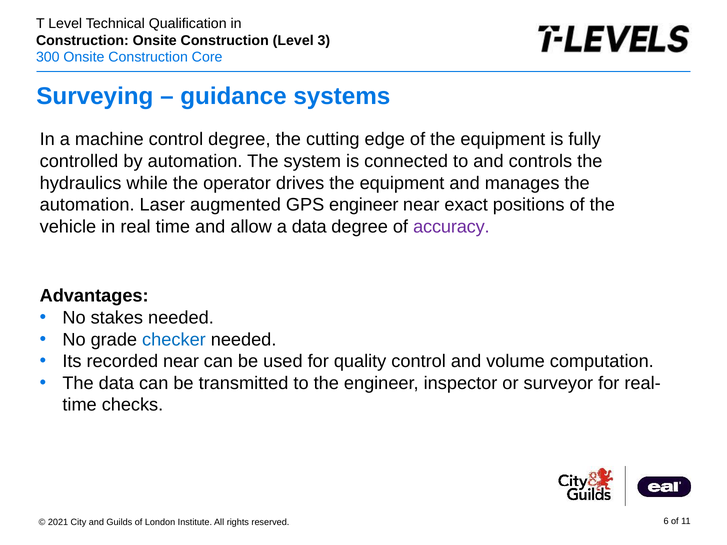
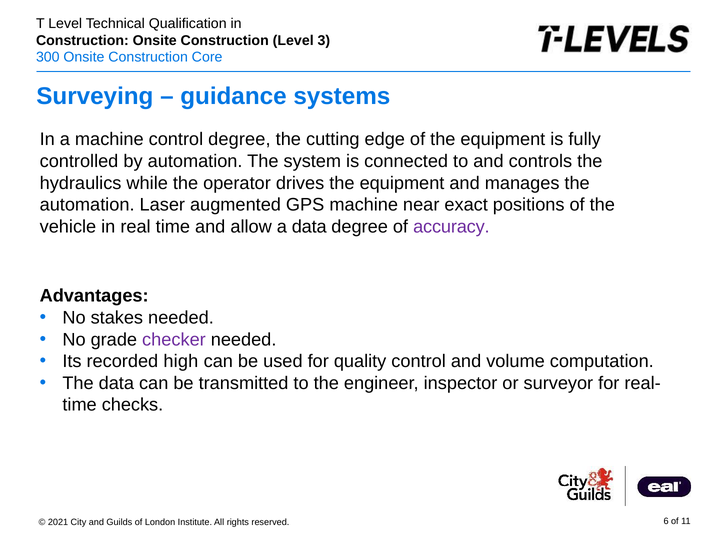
GPS engineer: engineer -> machine
checker colour: blue -> purple
recorded near: near -> high
